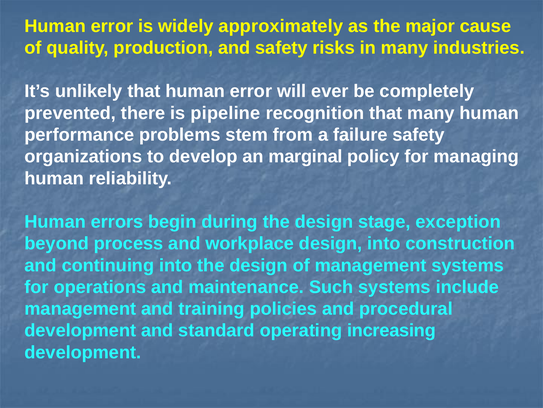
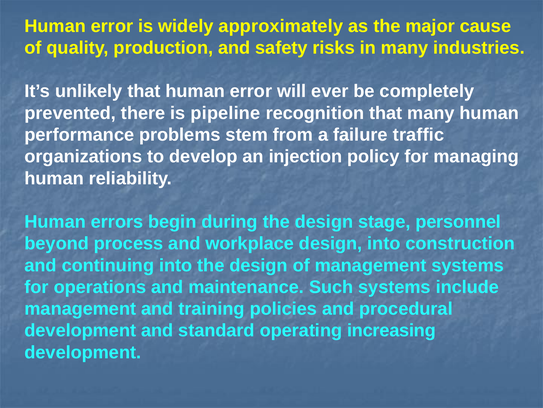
failure safety: safety -> traffic
marginal: marginal -> injection
exception: exception -> personnel
